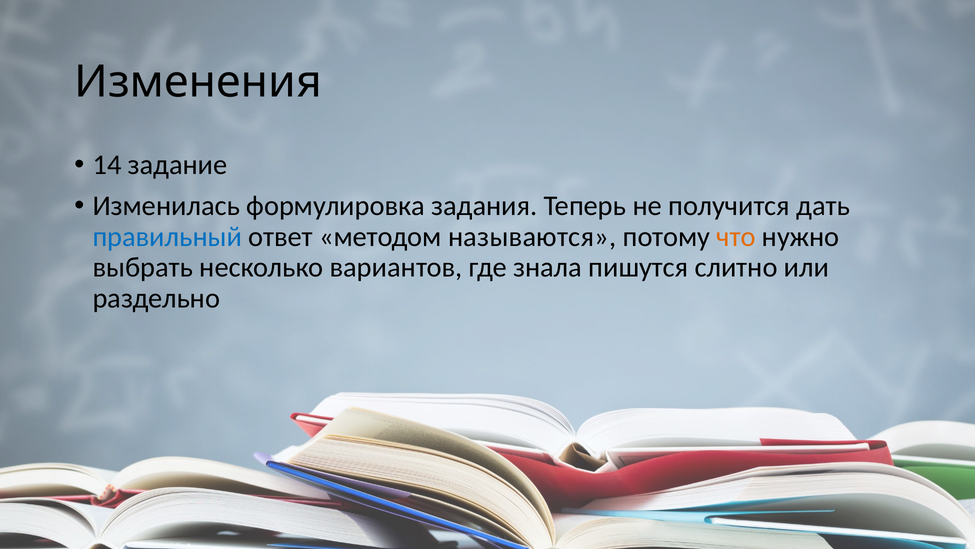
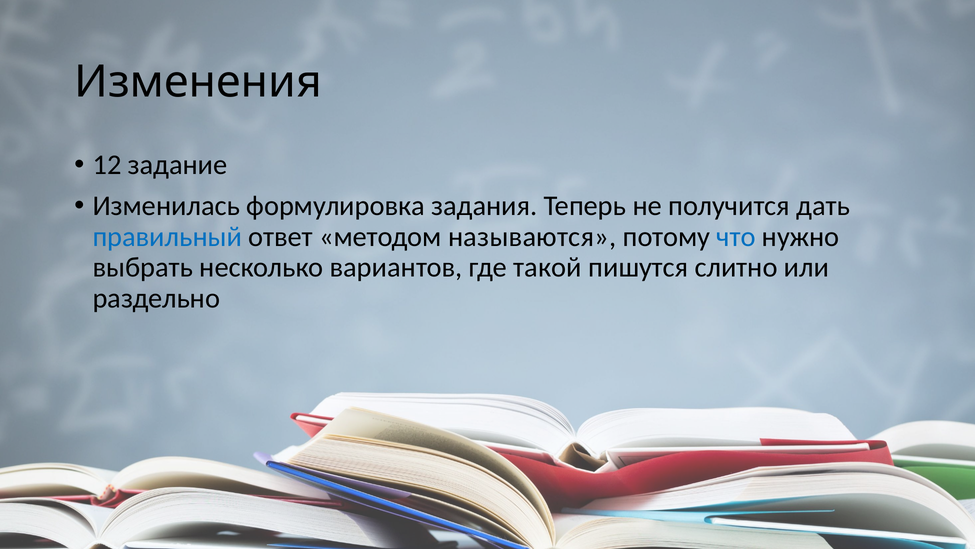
14: 14 -> 12
что colour: orange -> blue
знала: знала -> такой
